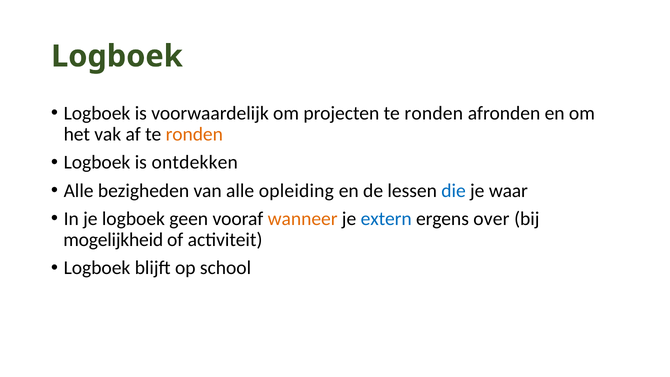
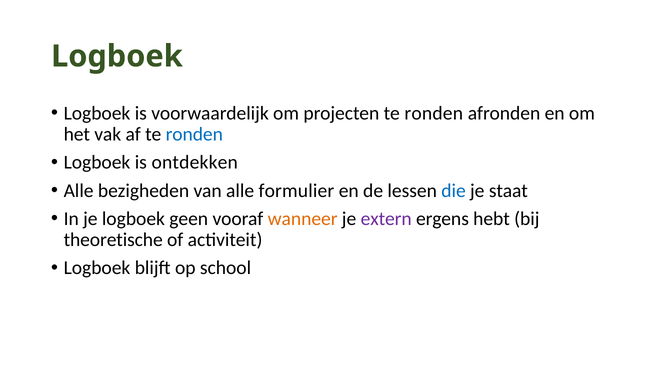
ronden at (194, 134) colour: orange -> blue
opleiding: opleiding -> formulier
waar: waar -> staat
extern colour: blue -> purple
over: over -> hebt
mogelijkheid: mogelijkheid -> theoretische
